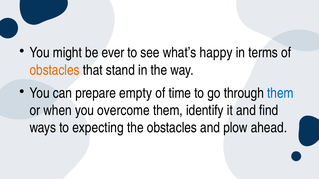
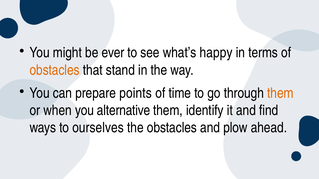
empty: empty -> points
them at (280, 93) colour: blue -> orange
overcome: overcome -> alternative
expecting: expecting -> ourselves
